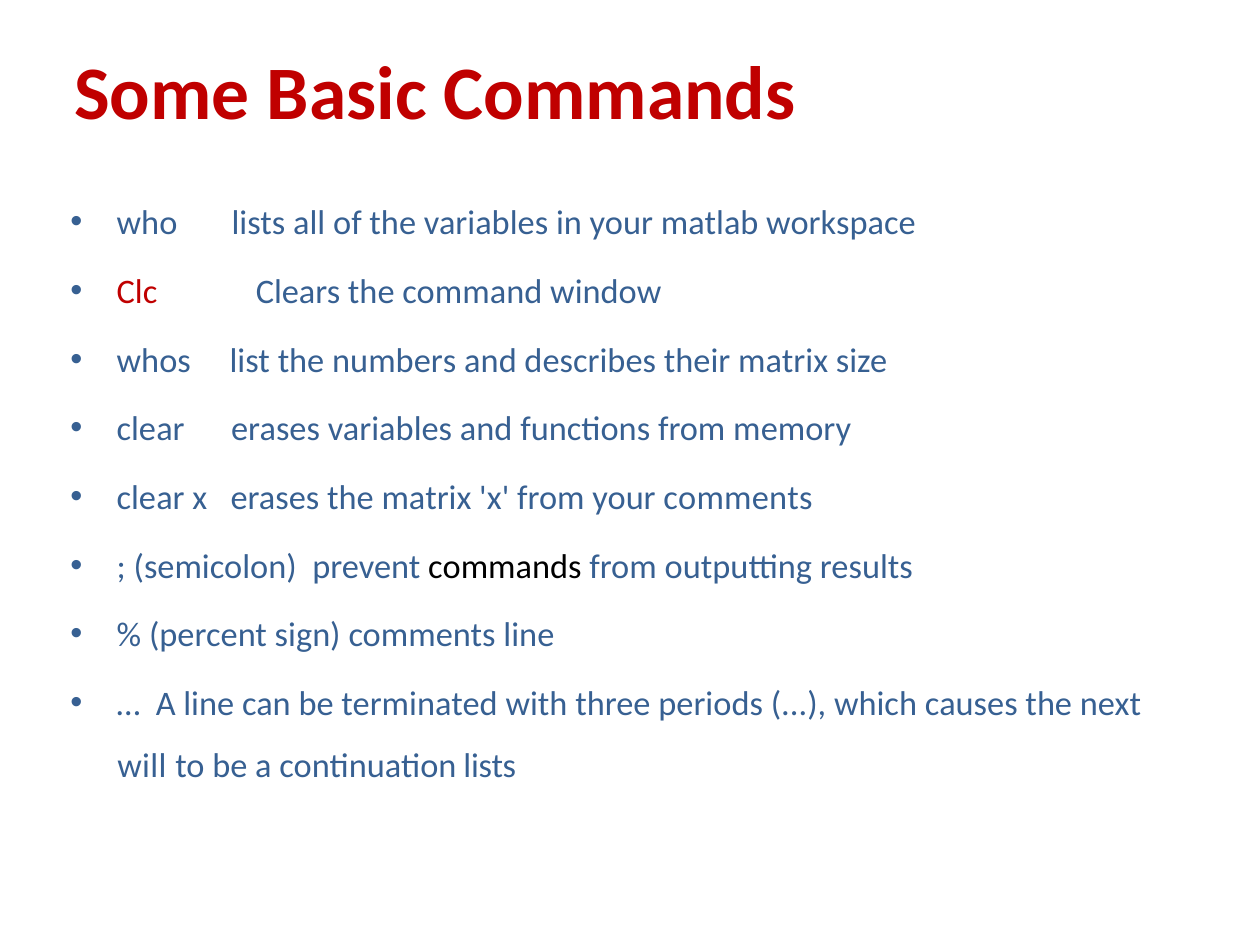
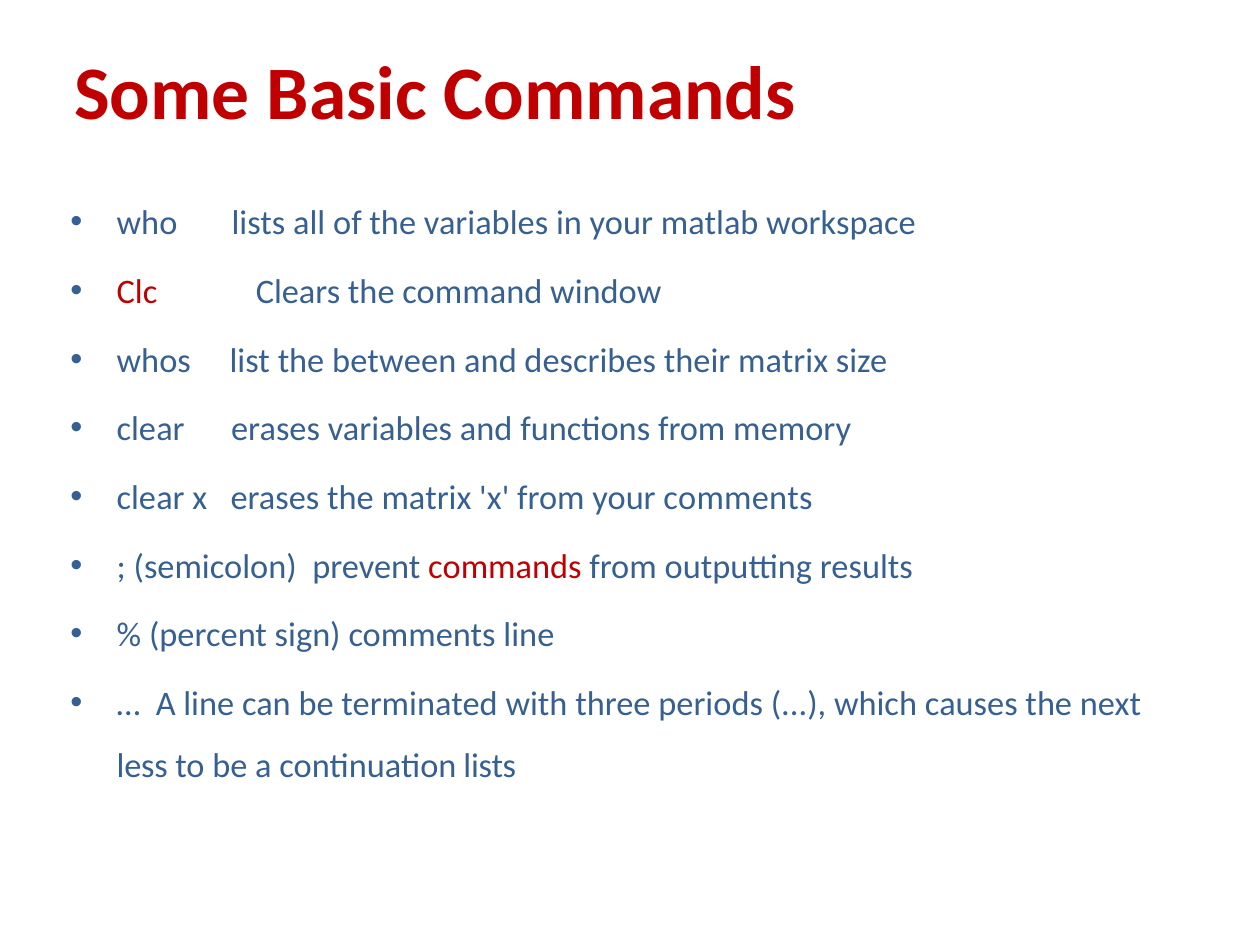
numbers: numbers -> between
commands at (505, 567) colour: black -> red
will: will -> less
